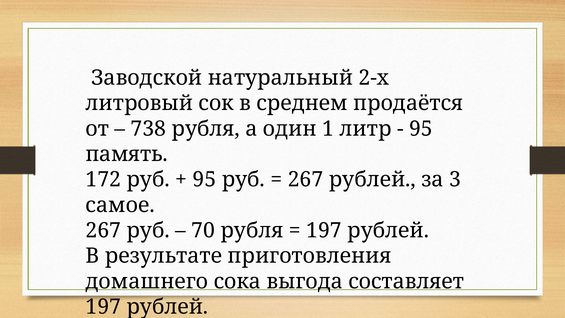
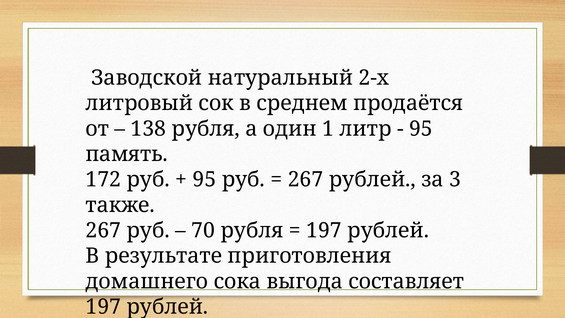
738: 738 -> 138
самое: самое -> также
